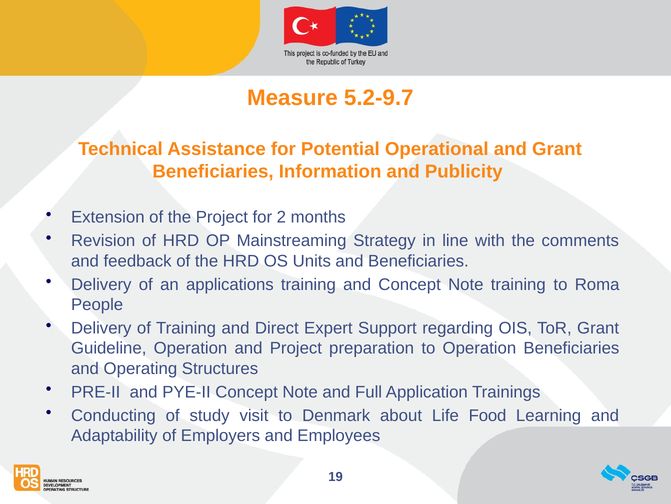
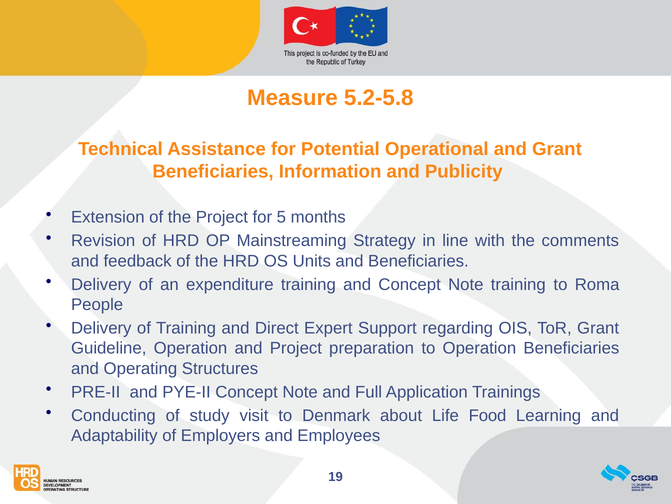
5.2-9.7: 5.2-9.7 -> 5.2-5.8
2: 2 -> 5
applications: applications -> expenditure
